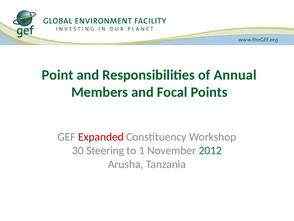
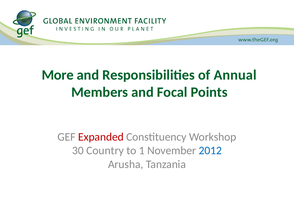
Point: Point -> More
Steering: Steering -> Country
2012 colour: green -> blue
